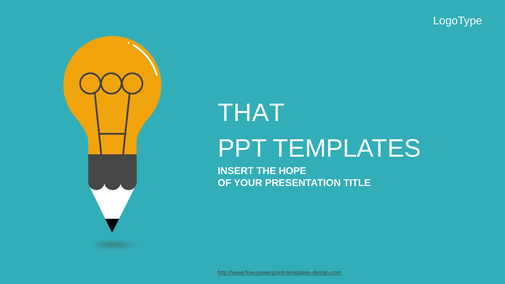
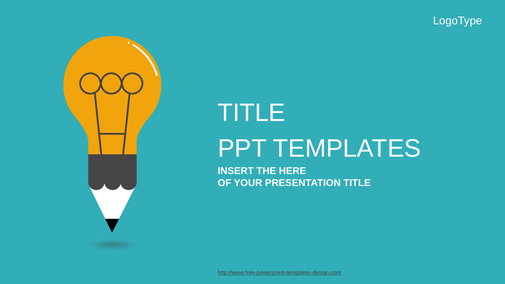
THAT at (251, 113): THAT -> TITLE
HOPE: HOPE -> HERE
